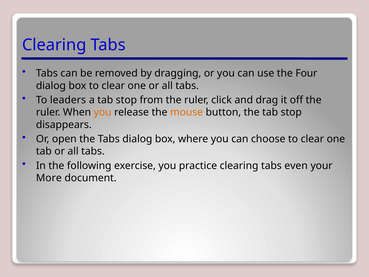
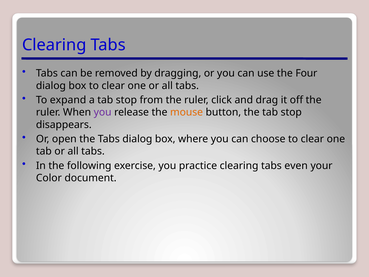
leaders: leaders -> expand
you at (103, 112) colour: orange -> purple
More: More -> Color
